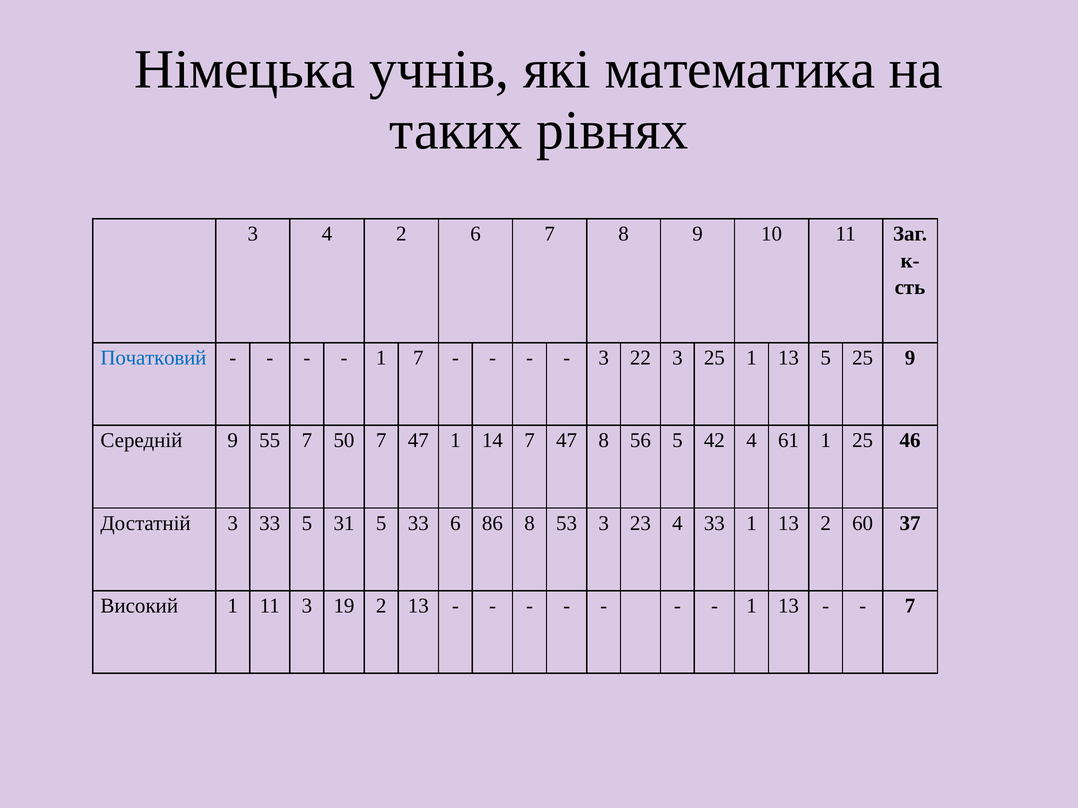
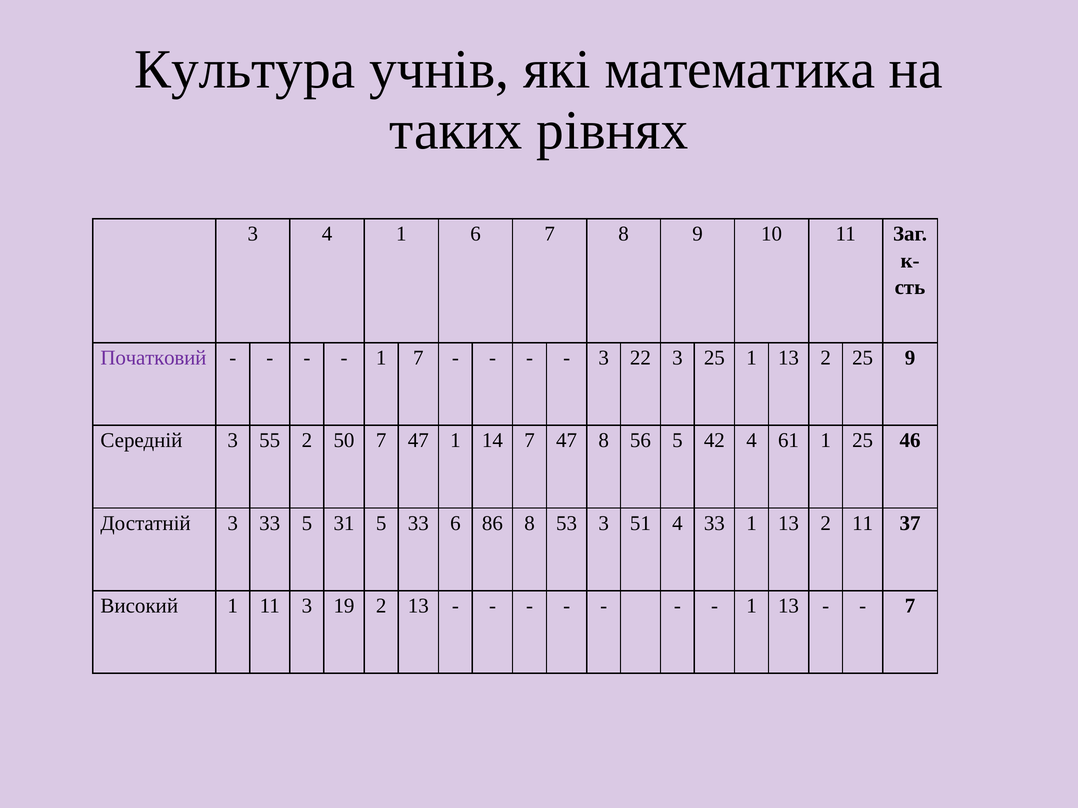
Німецька: Німецька -> Культура
4 2: 2 -> 1
Початковий colour: blue -> purple
25 1 13 5: 5 -> 2
Середній 9: 9 -> 3
55 7: 7 -> 2
23: 23 -> 51
2 60: 60 -> 11
